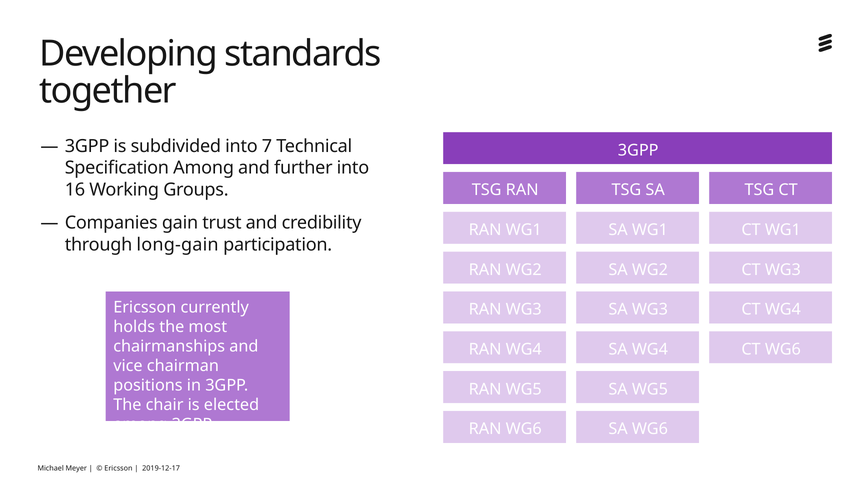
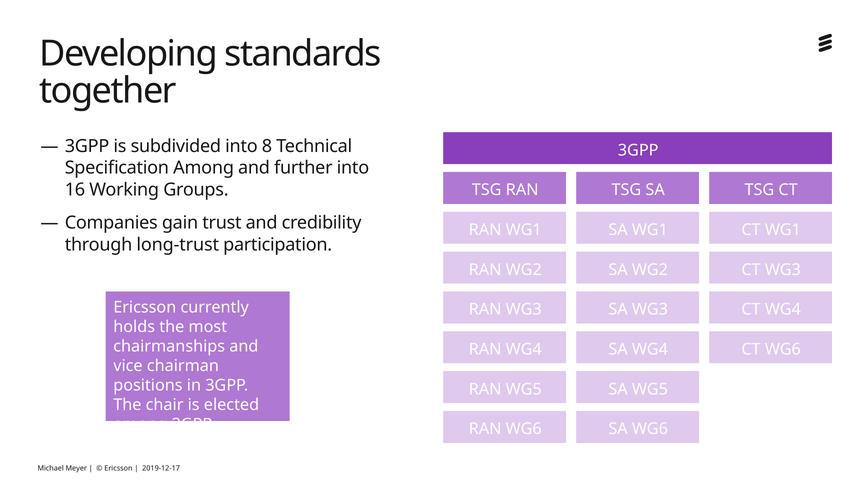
7: 7 -> 8
long-gain: long-gain -> long-trust
